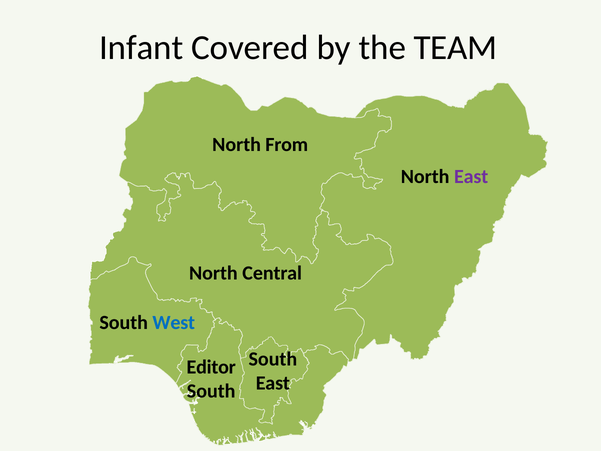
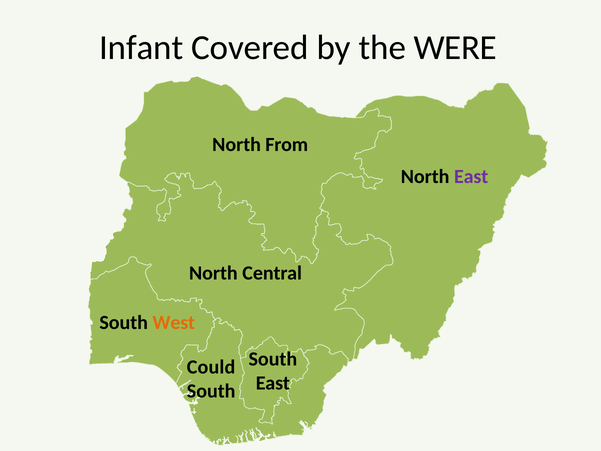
TEAM: TEAM -> WERE
West colour: blue -> orange
Editor: Editor -> Could
